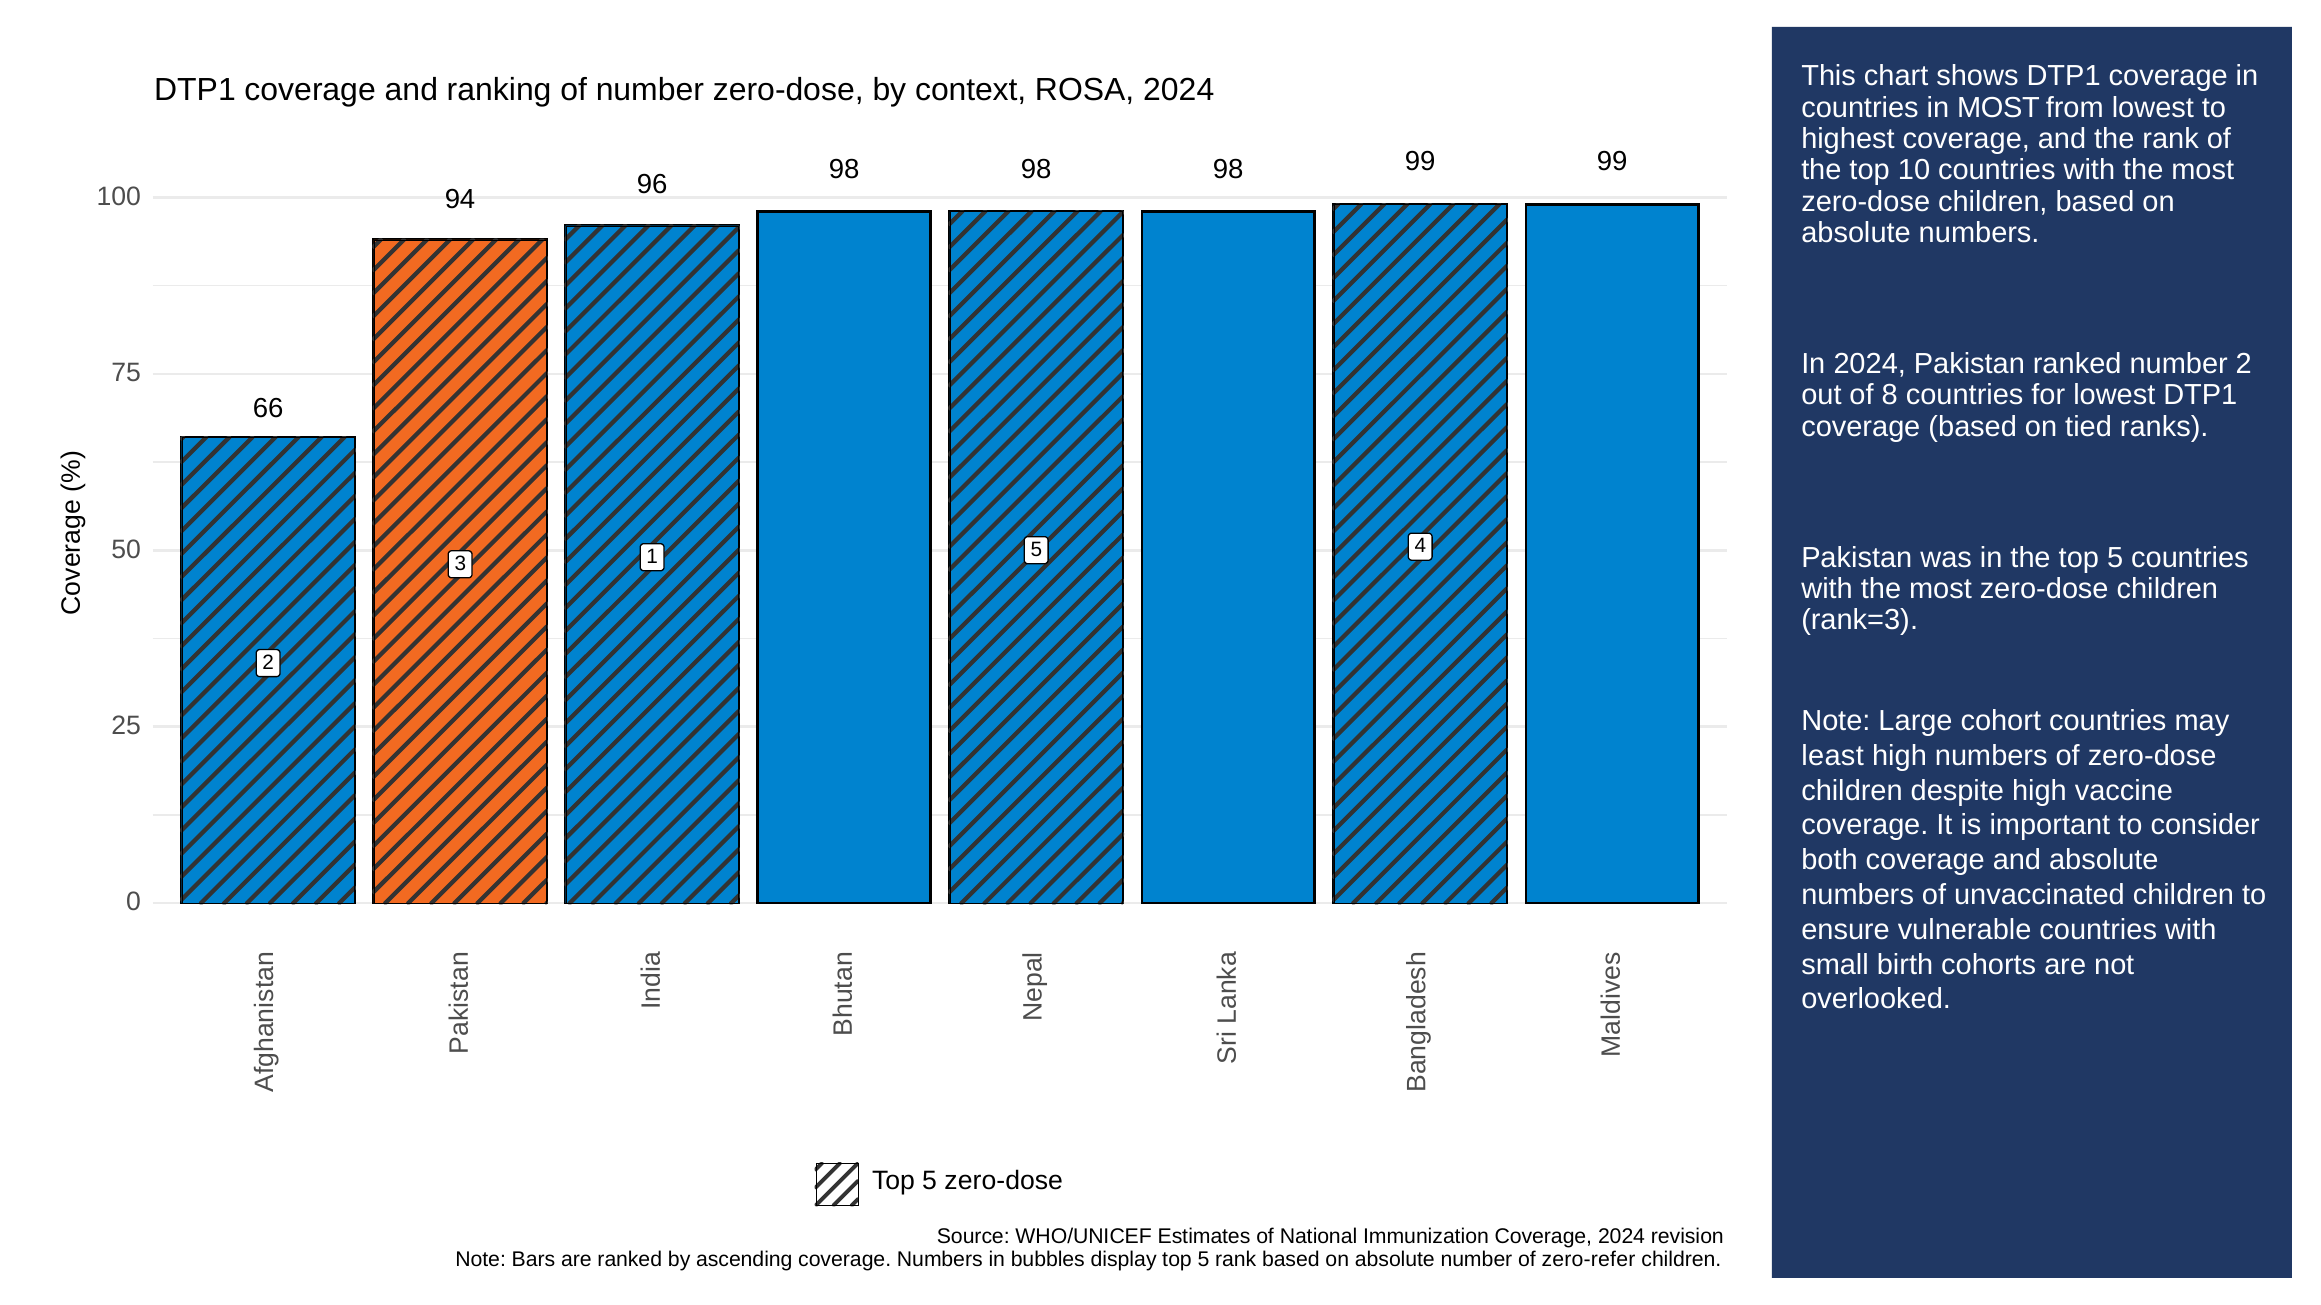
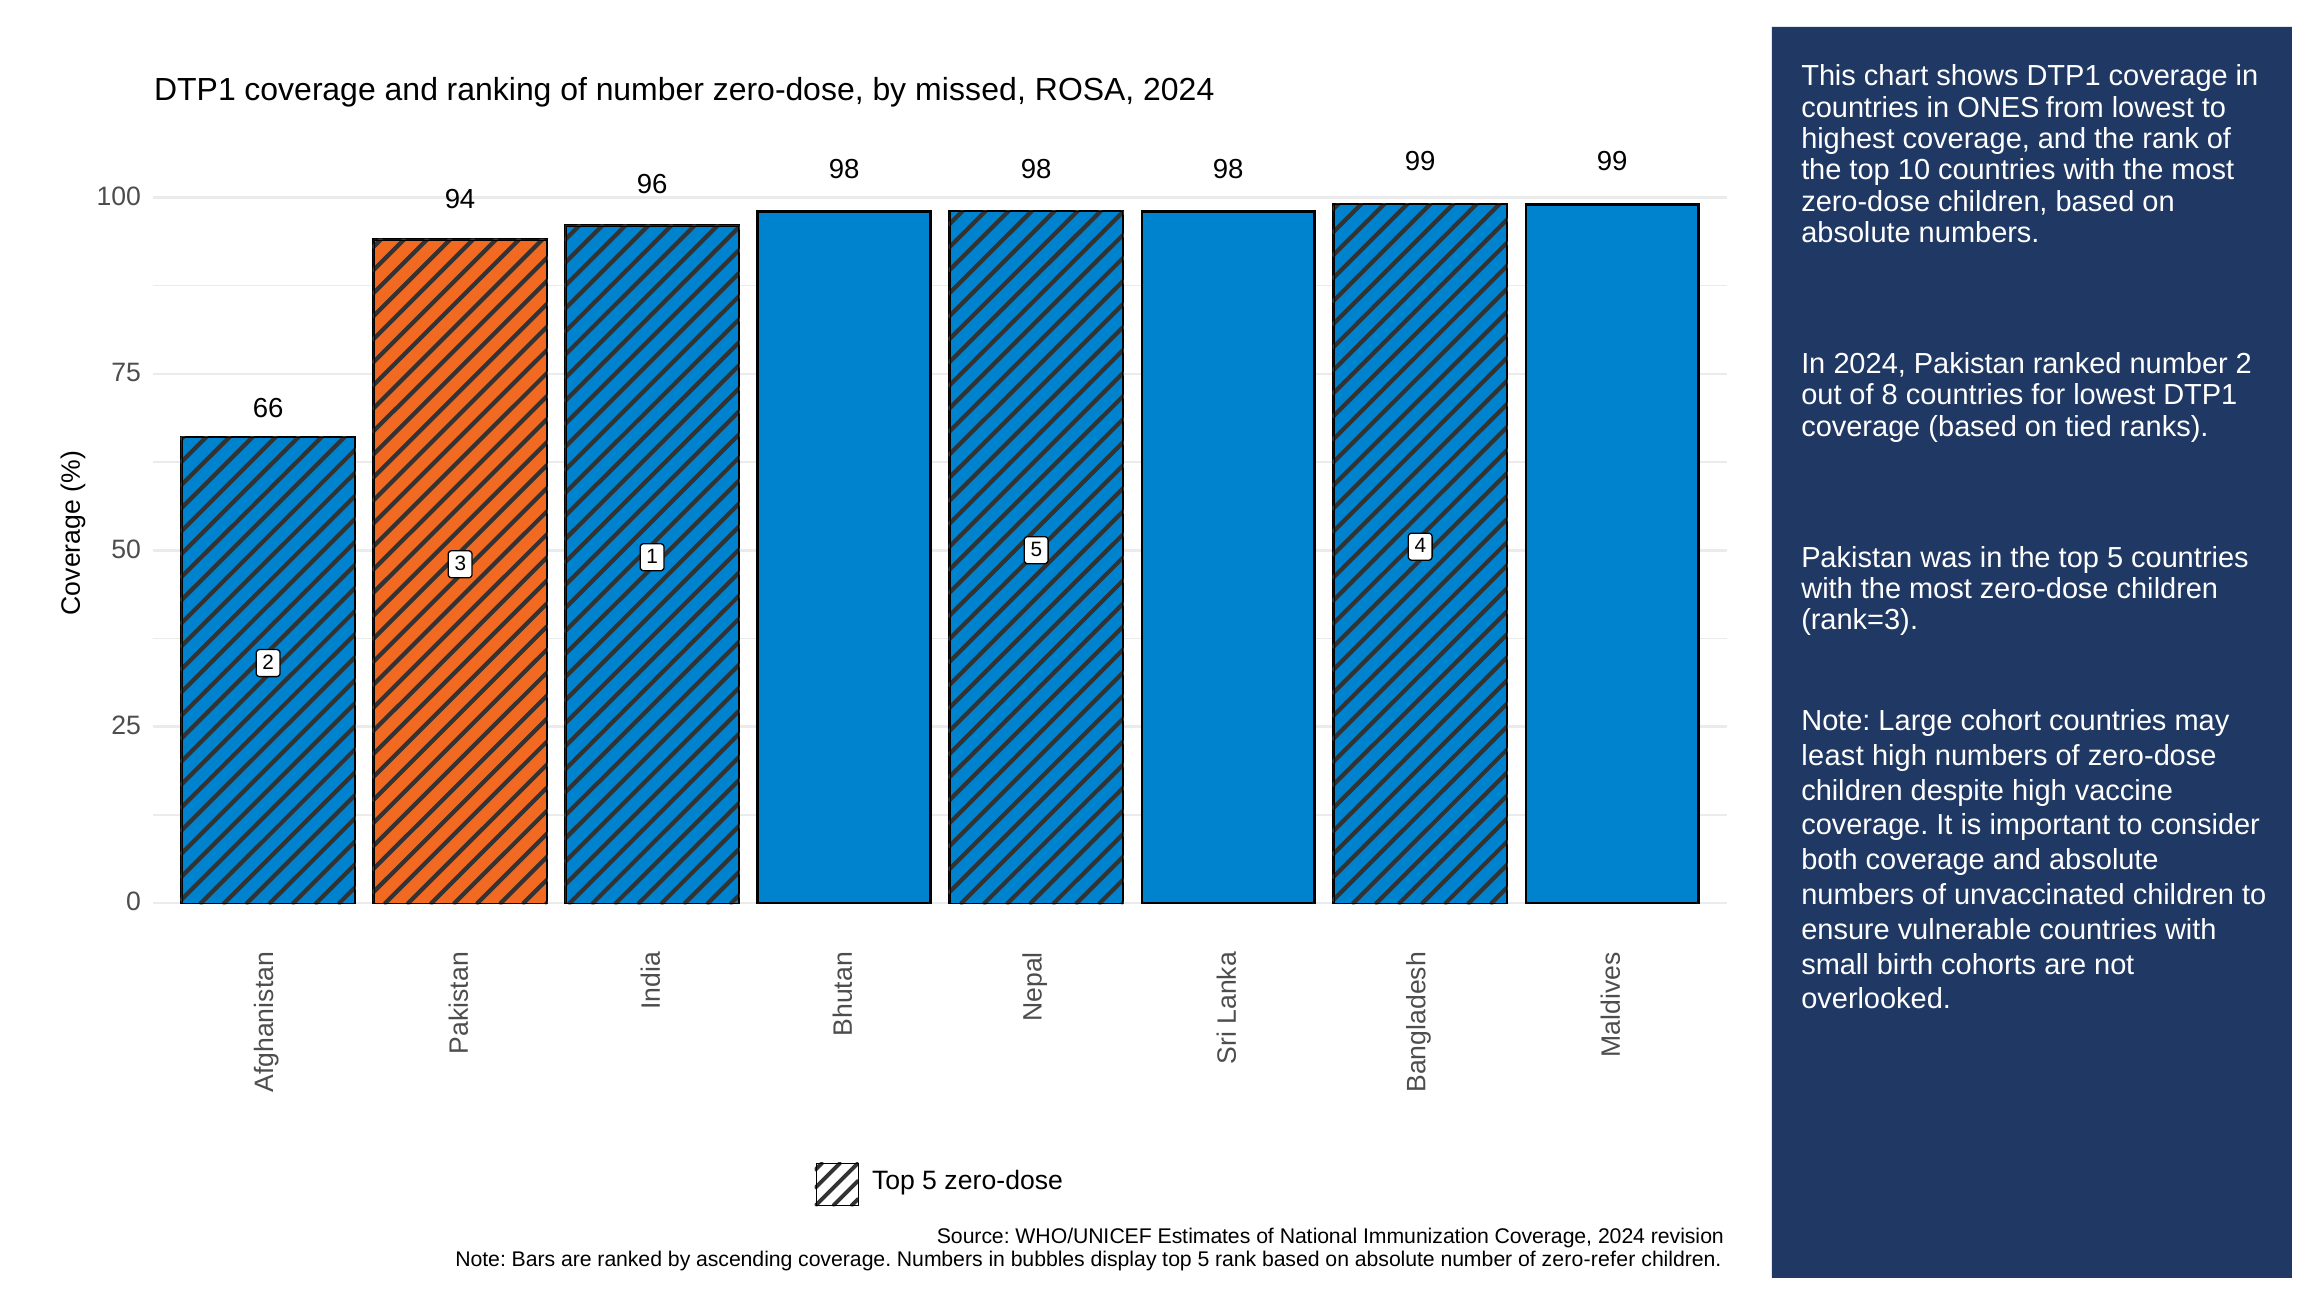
context: context -> missed
in MOST: MOST -> ONES
